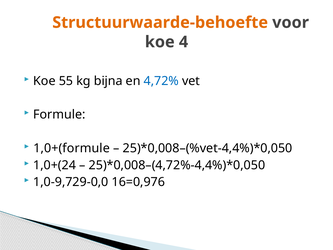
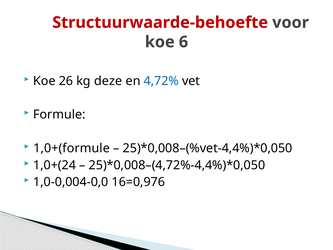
Structuurwaarde-behoefte colour: orange -> red
4: 4 -> 6
55: 55 -> 26
bijna: bijna -> deze
1,0-9,729-0,0: 1,0-9,729-0,0 -> 1,0-0,004-0,0
